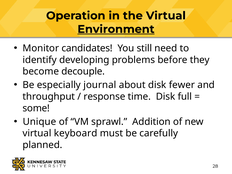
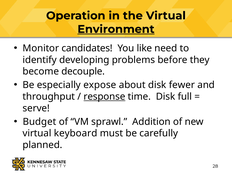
still: still -> like
journal: journal -> expose
response underline: none -> present
some: some -> serve
Unique: Unique -> Budget
